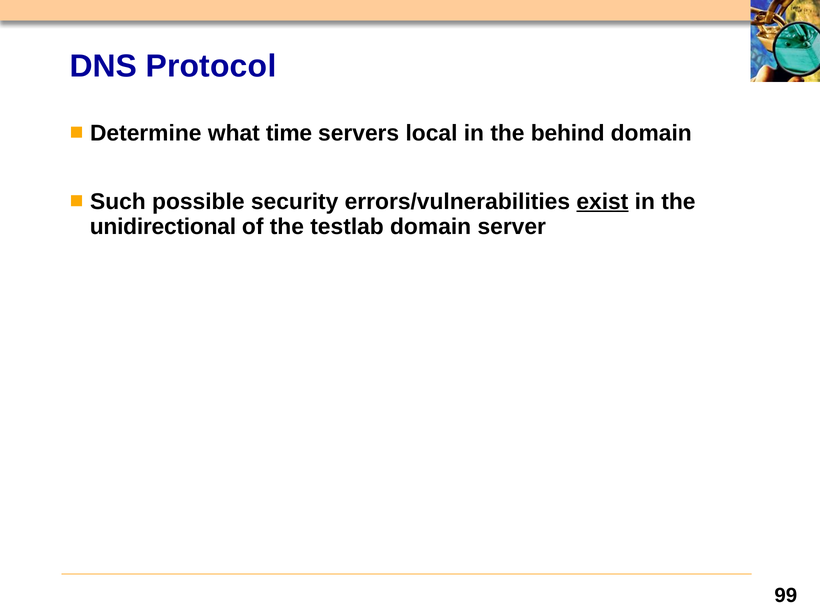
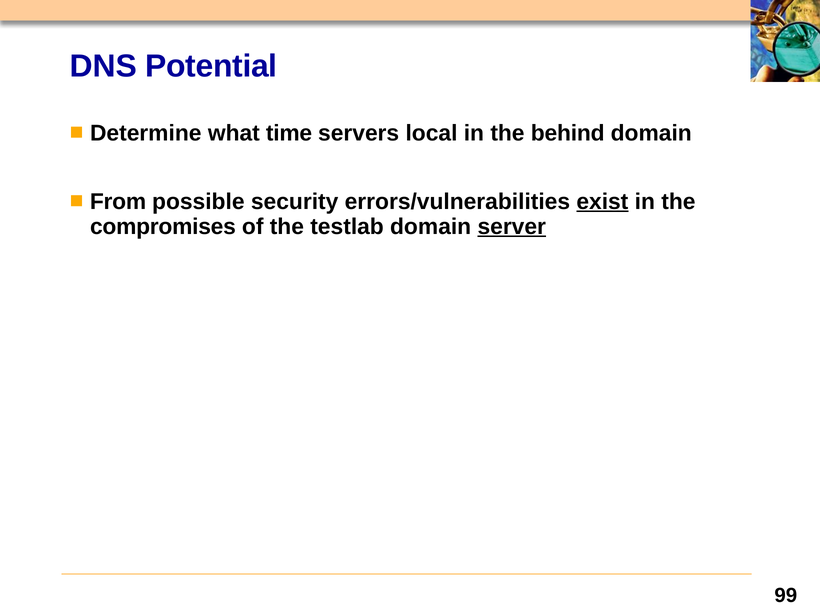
Protocol: Protocol -> Potential
Such: Such -> From
unidirectional: unidirectional -> compromises
server underline: none -> present
